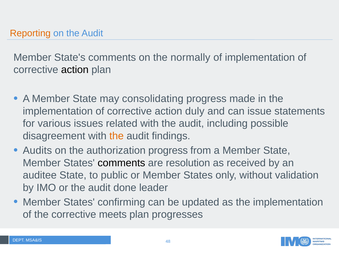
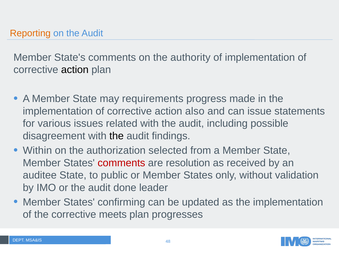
normally: normally -> authority
consolidating: consolidating -> requirements
duly: duly -> also
the at (117, 136) colour: orange -> black
Audits: Audits -> Within
authorization progress: progress -> selected
comments at (121, 163) colour: black -> red
